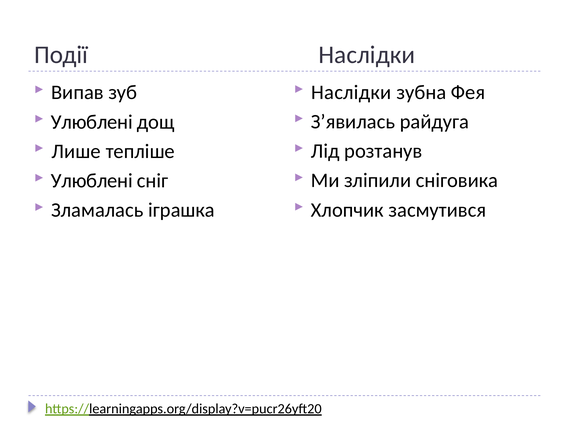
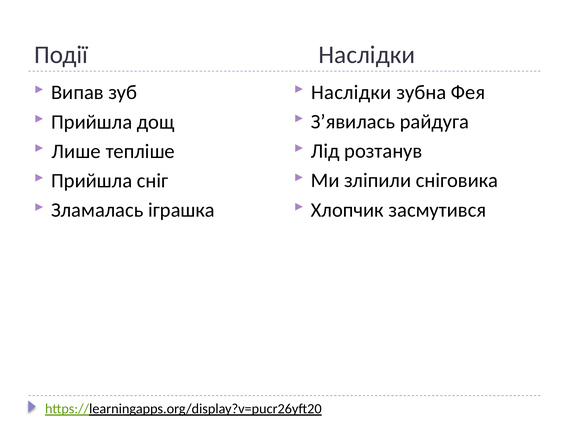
Улюблені at (92, 122): Улюблені -> Прийшла
Улюблені at (92, 181): Улюблені -> Прийшла
